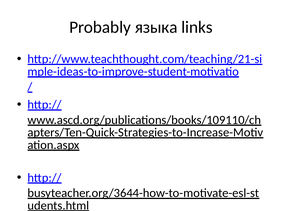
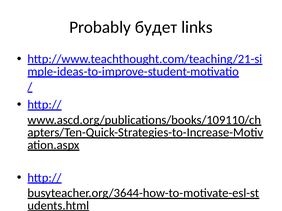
языка: языка -> будет
